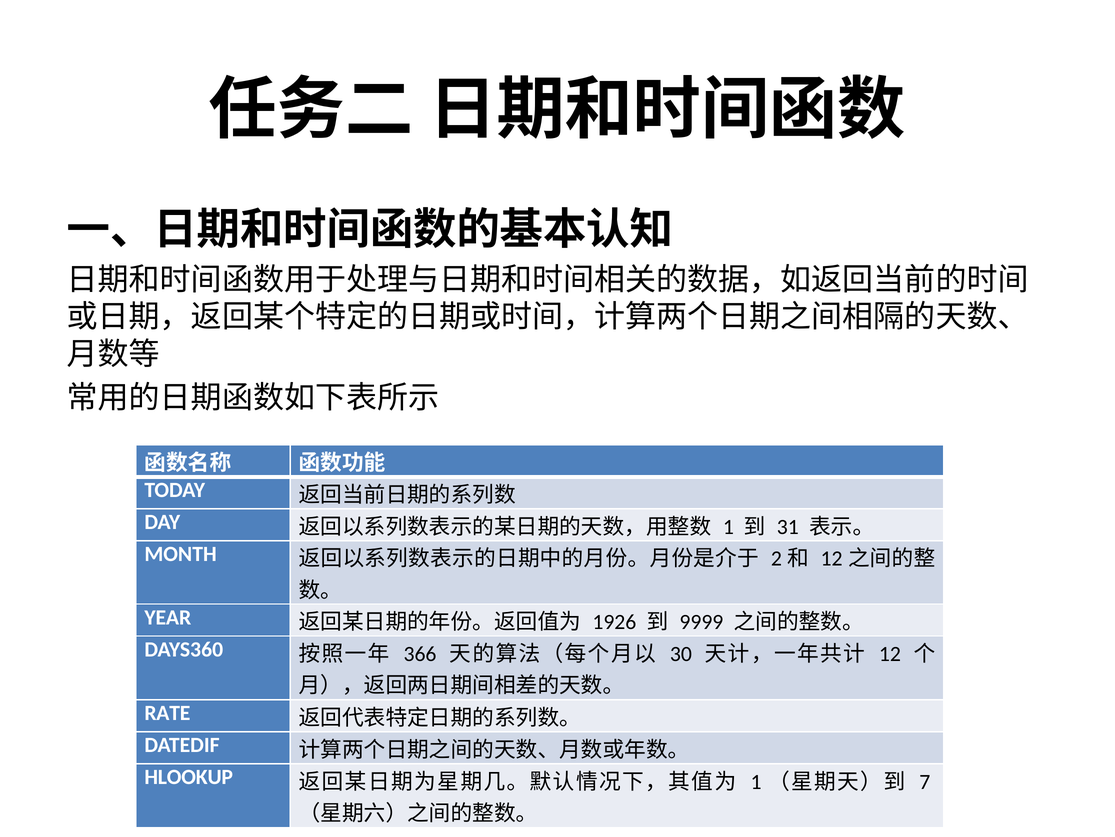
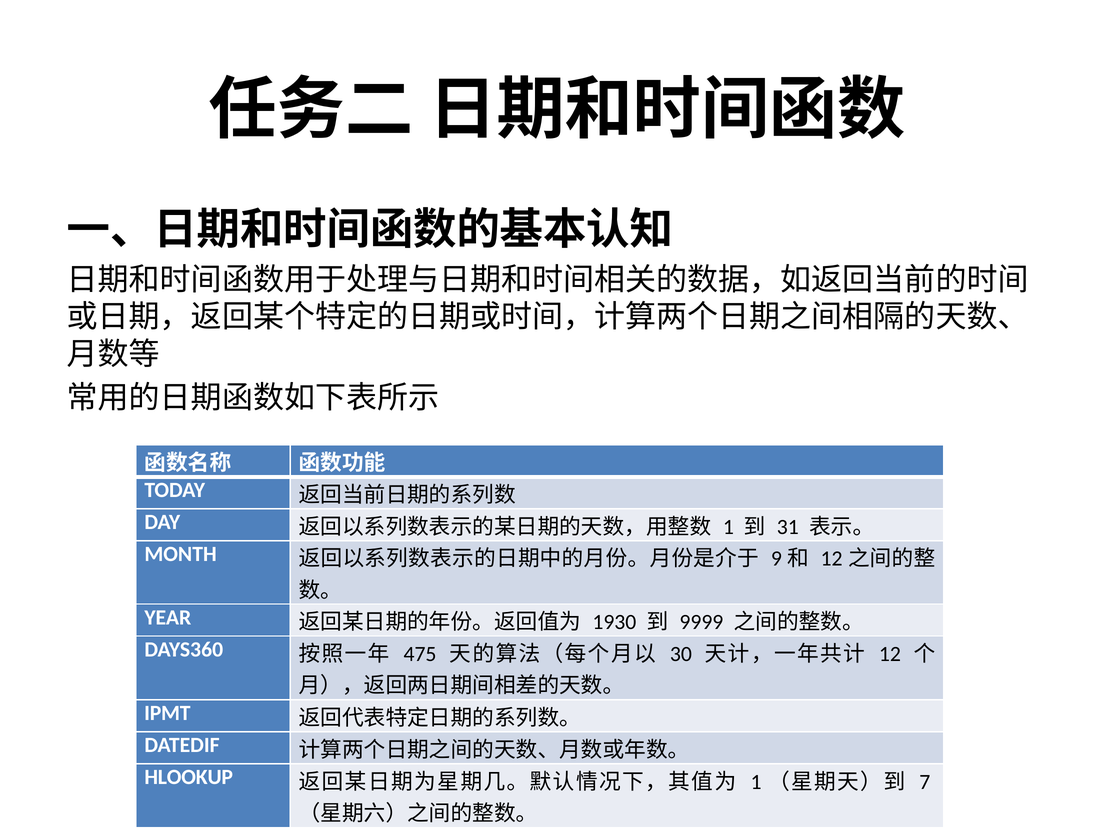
2: 2 -> 9
1926: 1926 -> 1930
366: 366 -> 475
RATE: RATE -> IPMT
